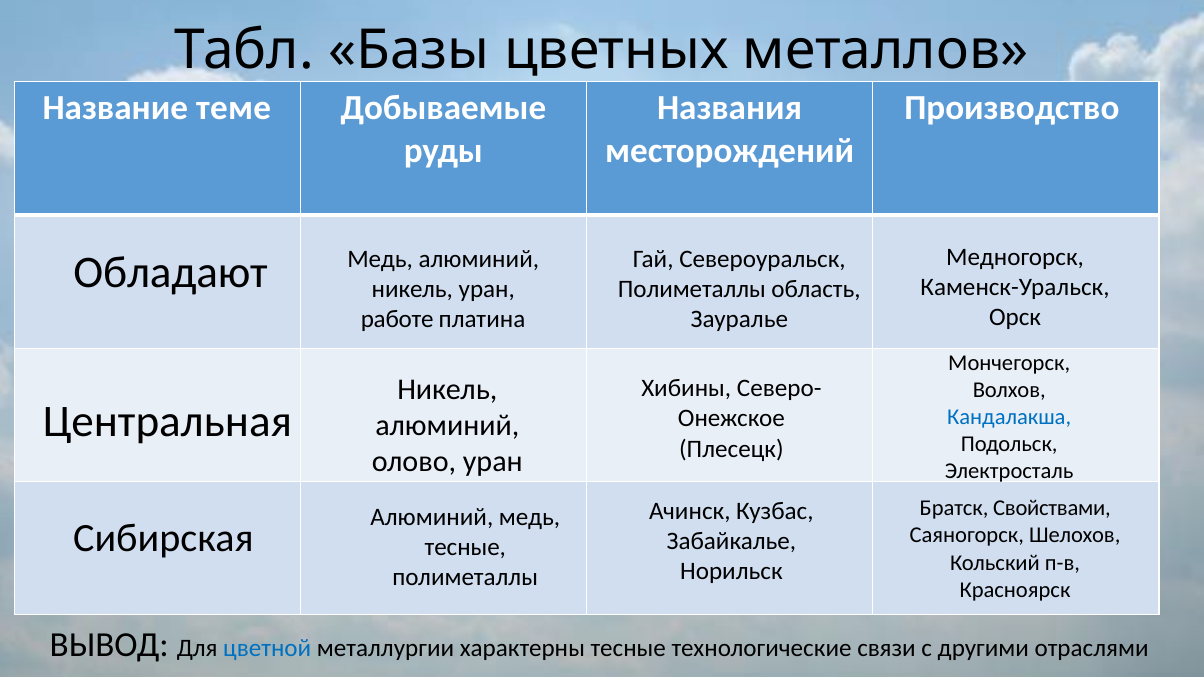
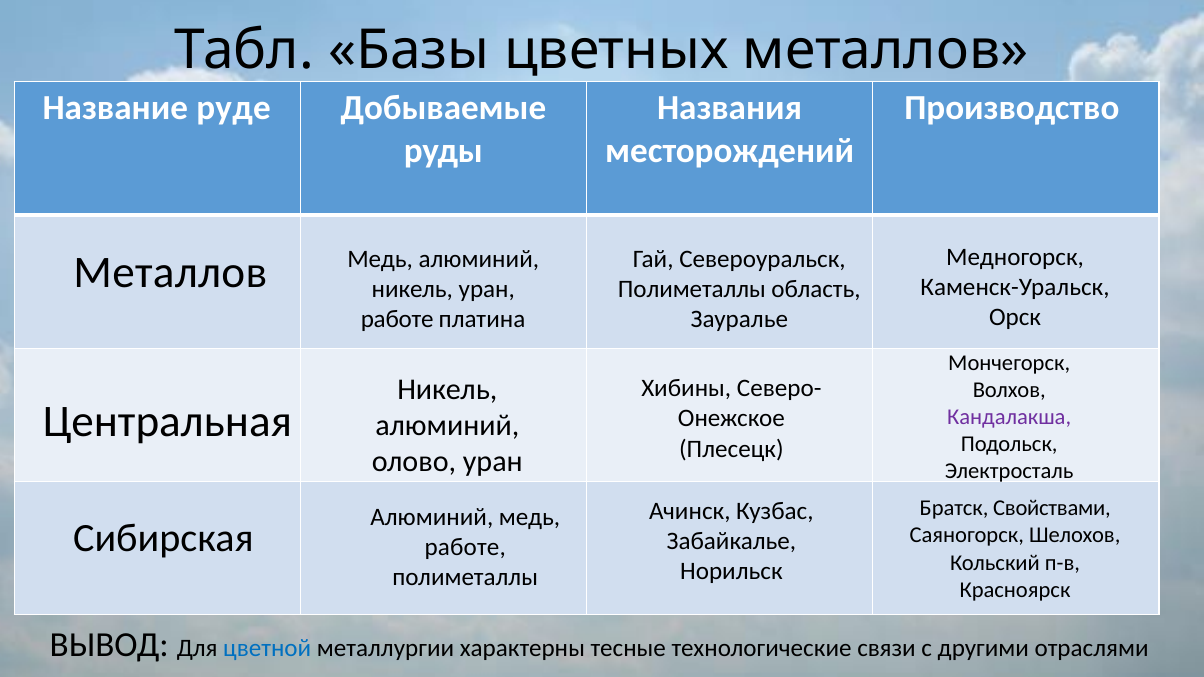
теме: теме -> руде
Обладают at (171, 272): Обладают -> Металлов
Кандалакша colour: blue -> purple
тесные at (465, 547): тесные -> работе
